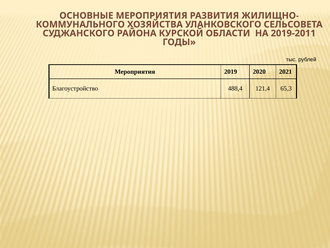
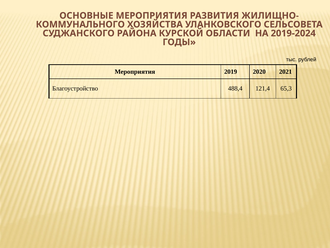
2019-2011: 2019-2011 -> 2019-2024
